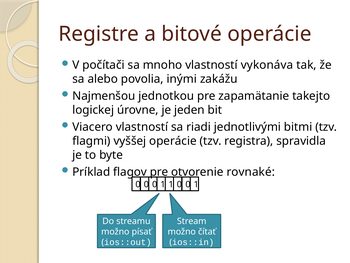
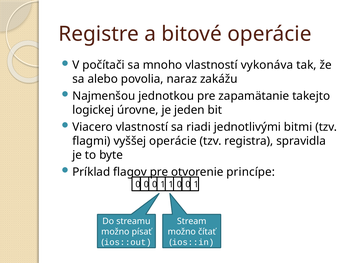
inými: inými -> naraz
rovnaké: rovnaké -> princípe
